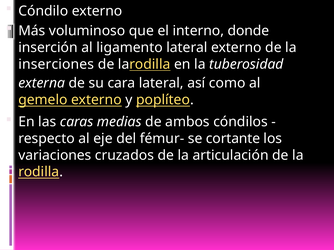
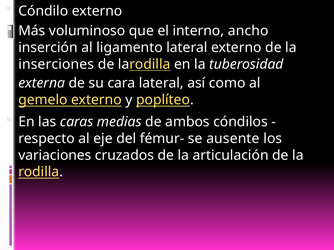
donde: donde -> ancho
cortante: cortante -> ausente
